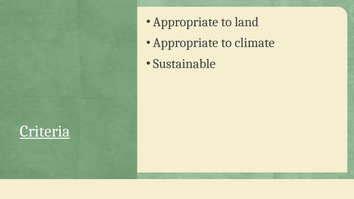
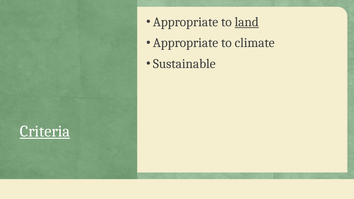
land underline: none -> present
